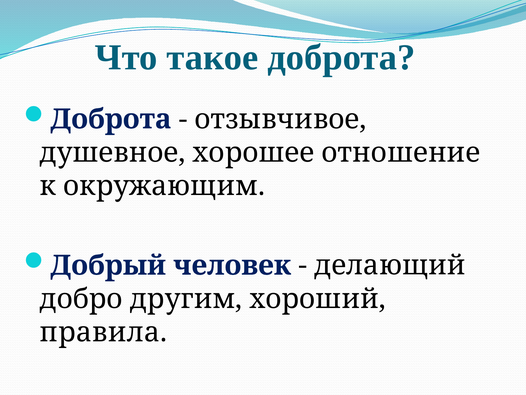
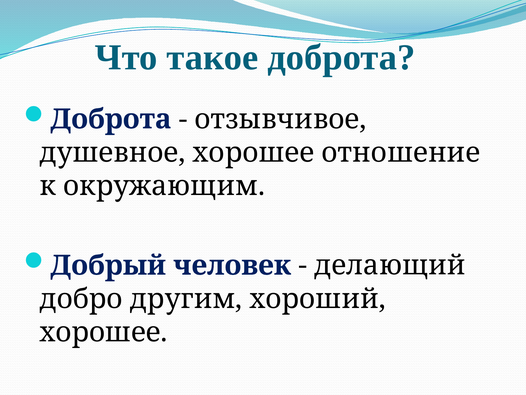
правила at (103, 332): правила -> хорошее
